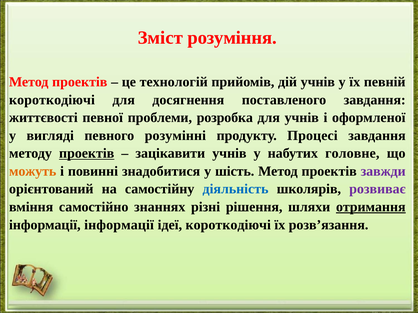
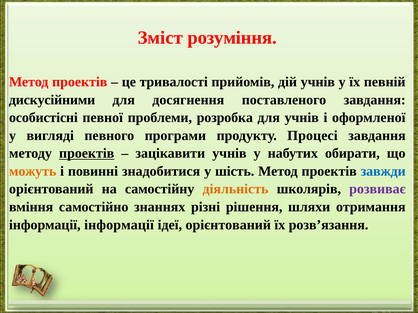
технологій: технологій -> тривалості
короткодіючі at (52, 100): короткодіючі -> дискусійними
життєвості: життєвості -> особистісні
розумінні: розумінні -> програми
головне: головне -> обирати
завжди colour: purple -> blue
діяльність colour: blue -> orange
отримання underline: present -> none
ідеї короткодіючі: короткодіючі -> орієнтований
